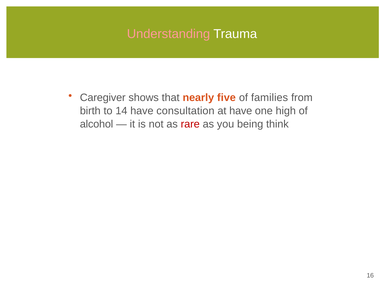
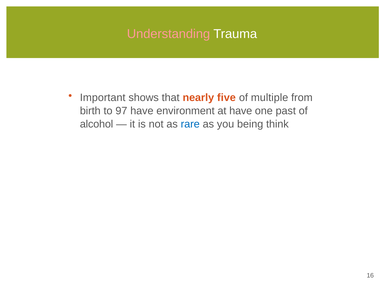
Caregiver: Caregiver -> Important
families: families -> multiple
14: 14 -> 97
consultation: consultation -> environment
high: high -> past
rare colour: red -> blue
